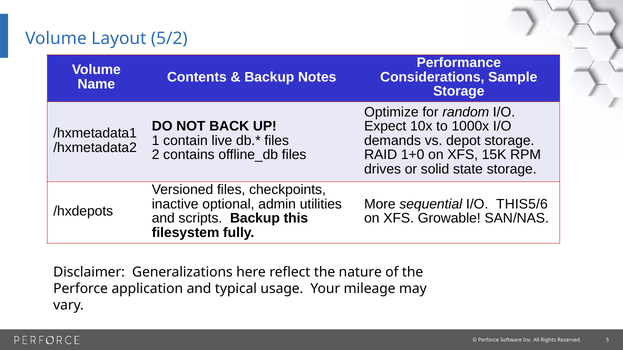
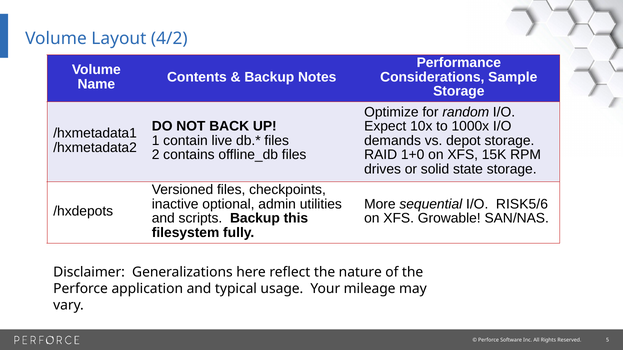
5/2: 5/2 -> 4/2
THIS5/6: THIS5/6 -> RISK5/6
